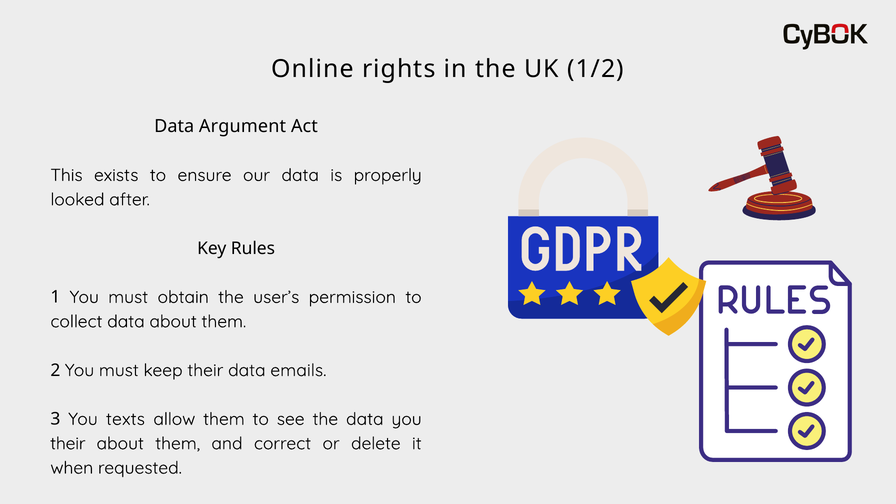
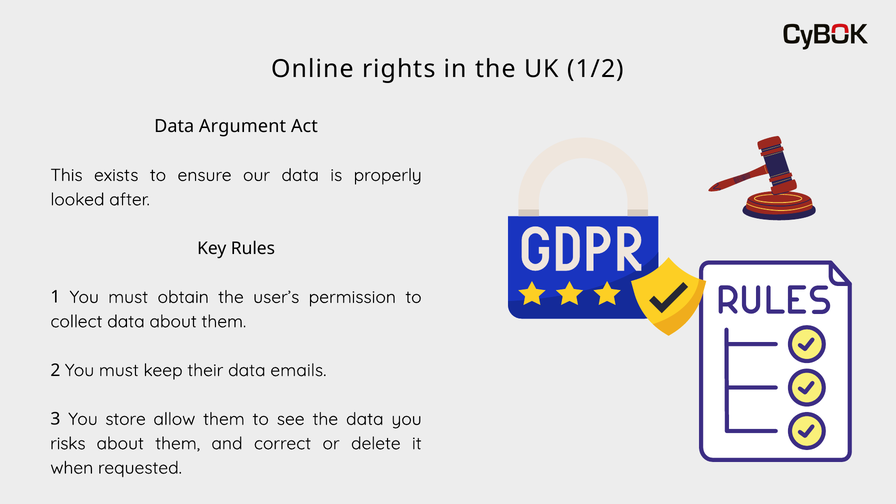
texts: texts -> store
their at (68, 444): their -> risks
